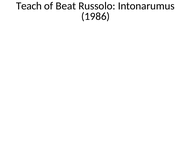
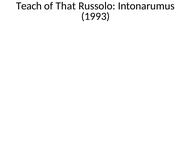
Beat: Beat -> That
1986: 1986 -> 1993
